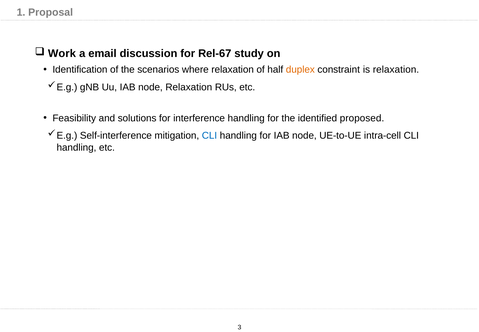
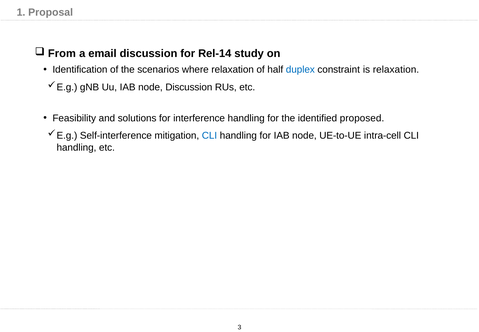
Work: Work -> From
Rel-67: Rel-67 -> Rel-14
duplex colour: orange -> blue
node Relaxation: Relaxation -> Discussion
